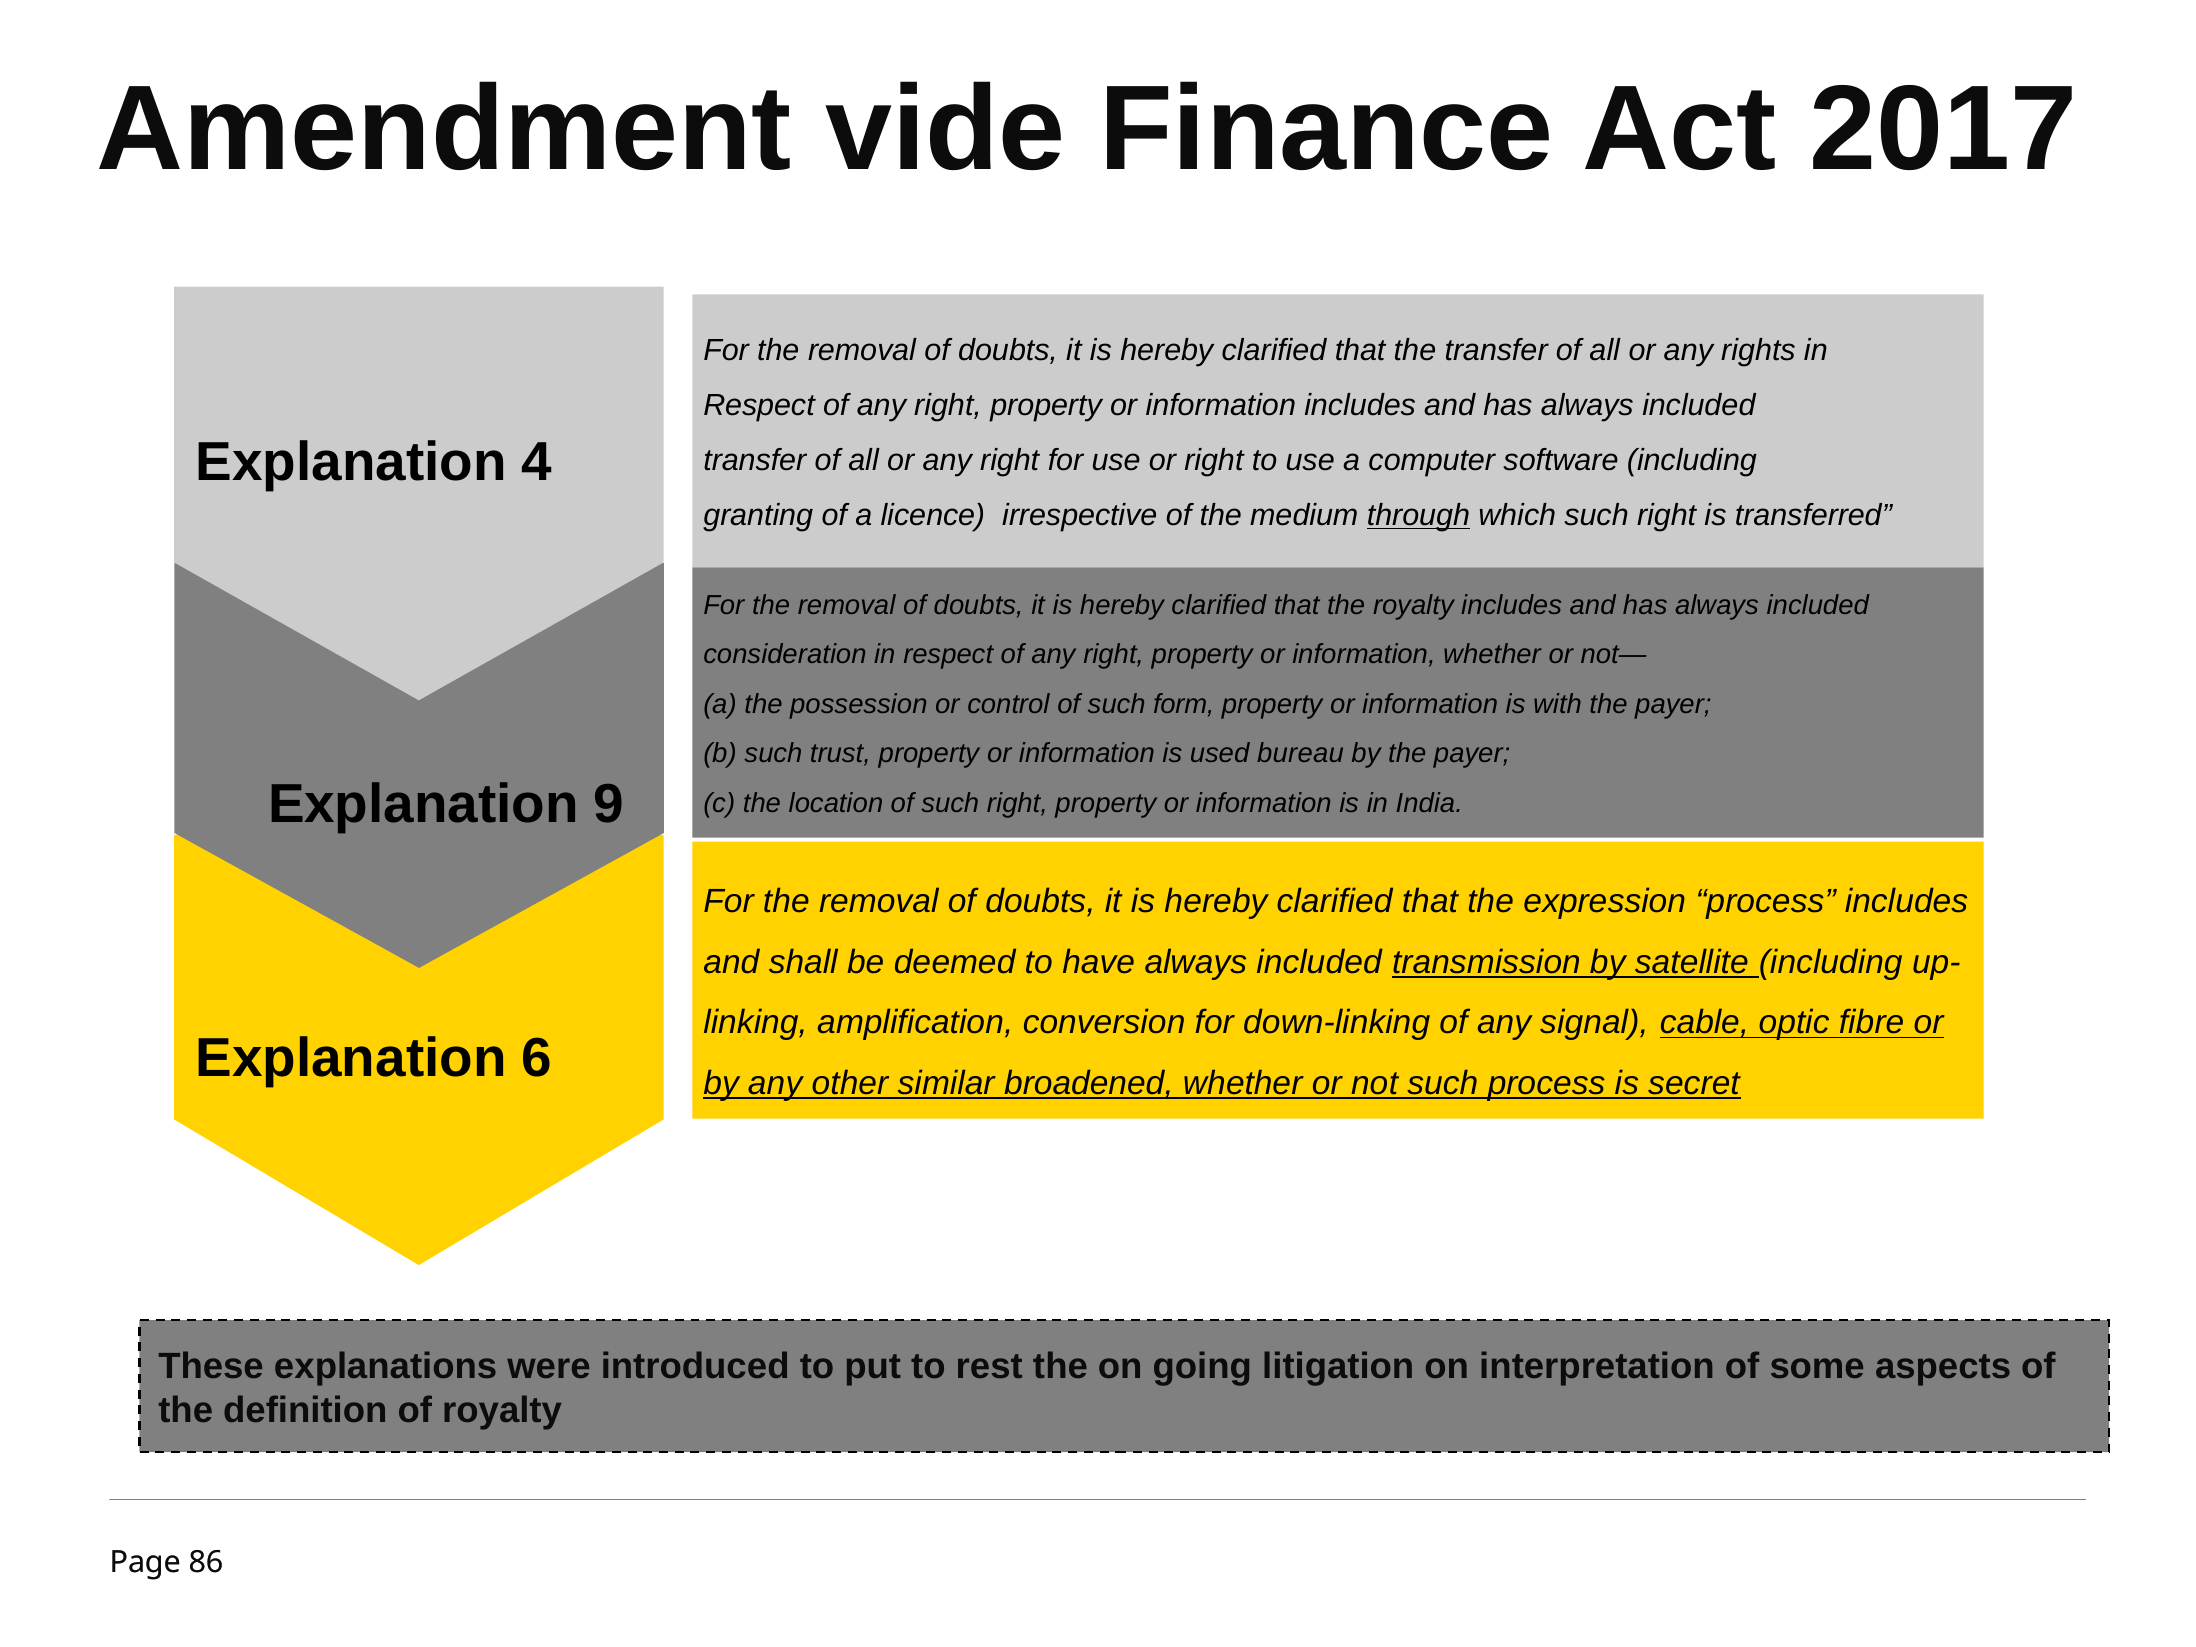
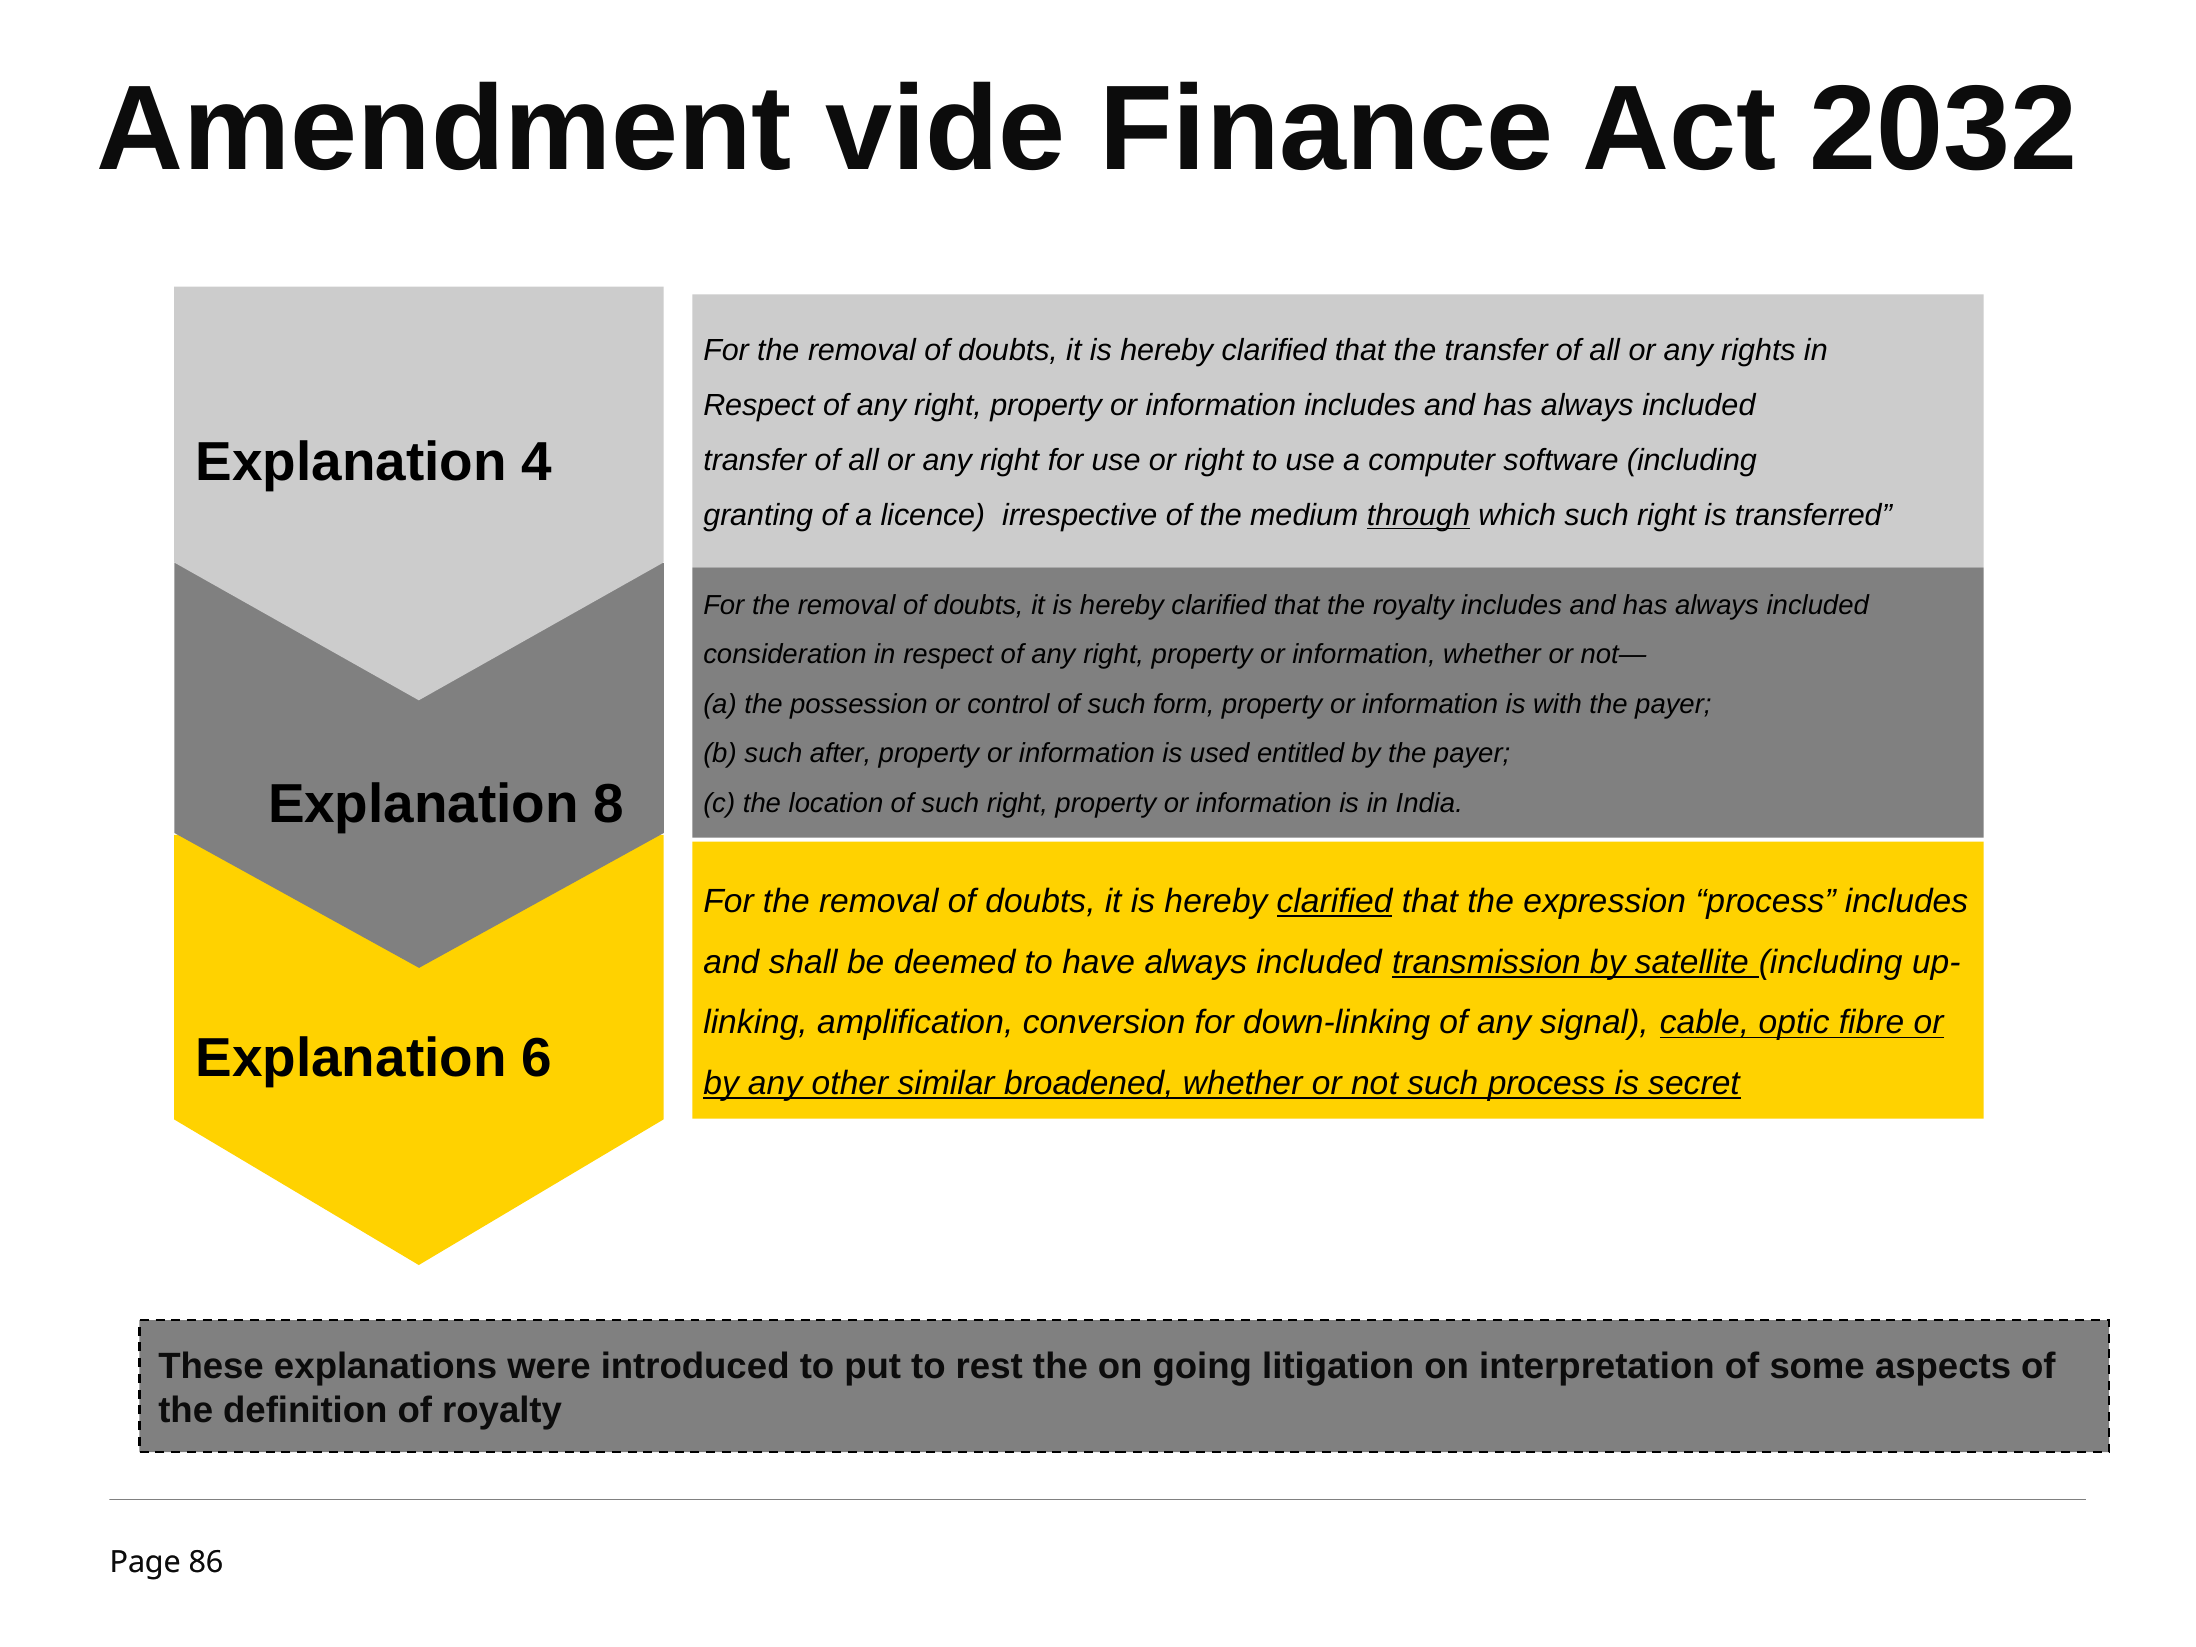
2017: 2017 -> 2032
trust: trust -> after
bureau: bureau -> entitled
9: 9 -> 8
clarified at (1335, 902) underline: none -> present
